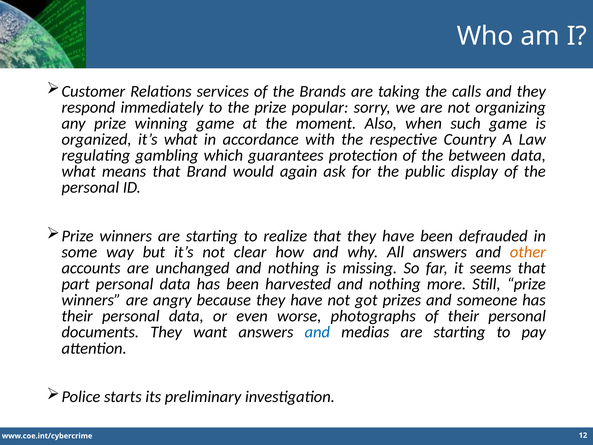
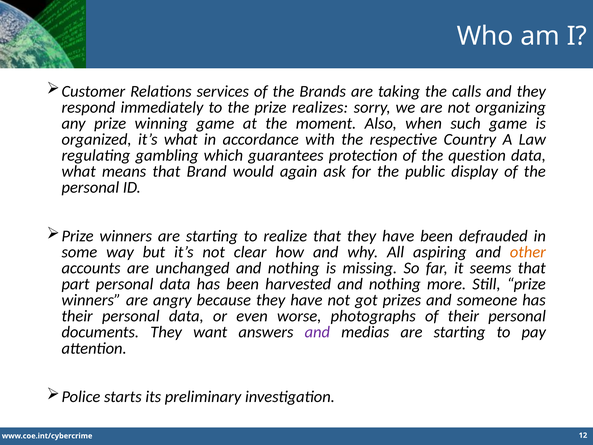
popular: popular -> realizes
between: between -> question
All answers: answers -> aspiring
and at (317, 332) colour: blue -> purple
